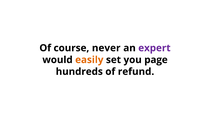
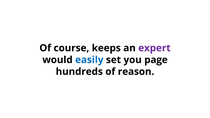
never: never -> keeps
easily colour: orange -> blue
refund: refund -> reason
